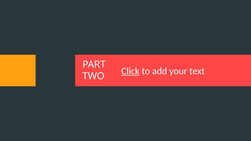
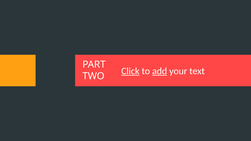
add underline: none -> present
